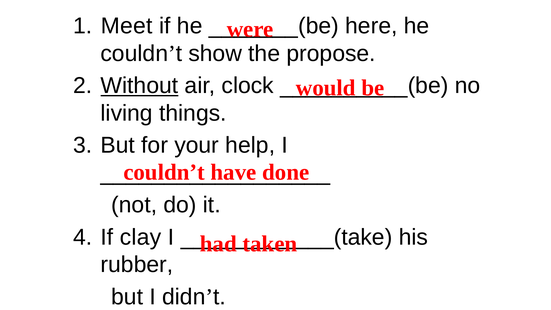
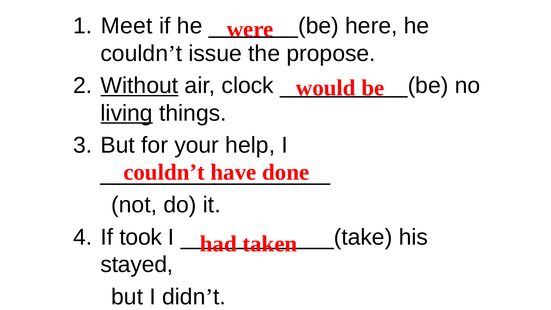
show: show -> issue
living underline: none -> present
clay: clay -> took
rubber: rubber -> stayed
